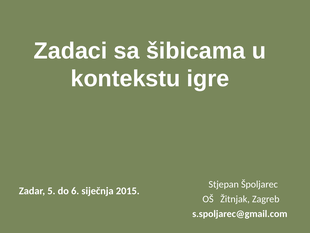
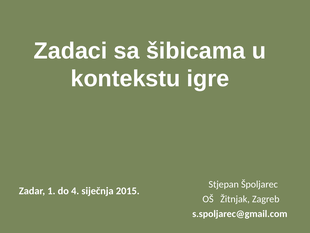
5: 5 -> 1
6: 6 -> 4
